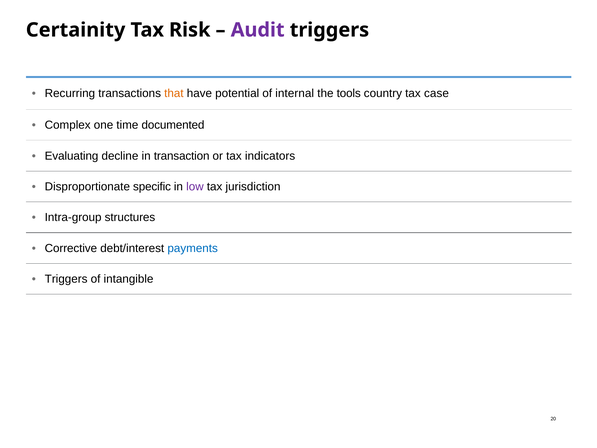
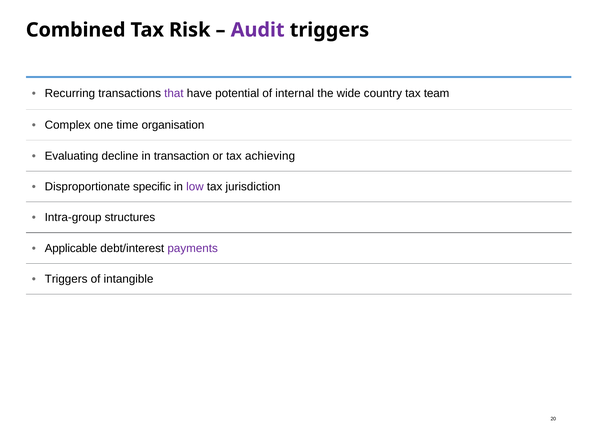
Certainity: Certainity -> Combined
that colour: orange -> purple
tools: tools -> wide
case: case -> team
documented: documented -> organisation
indicators: indicators -> achieving
Corrective: Corrective -> Applicable
payments colour: blue -> purple
